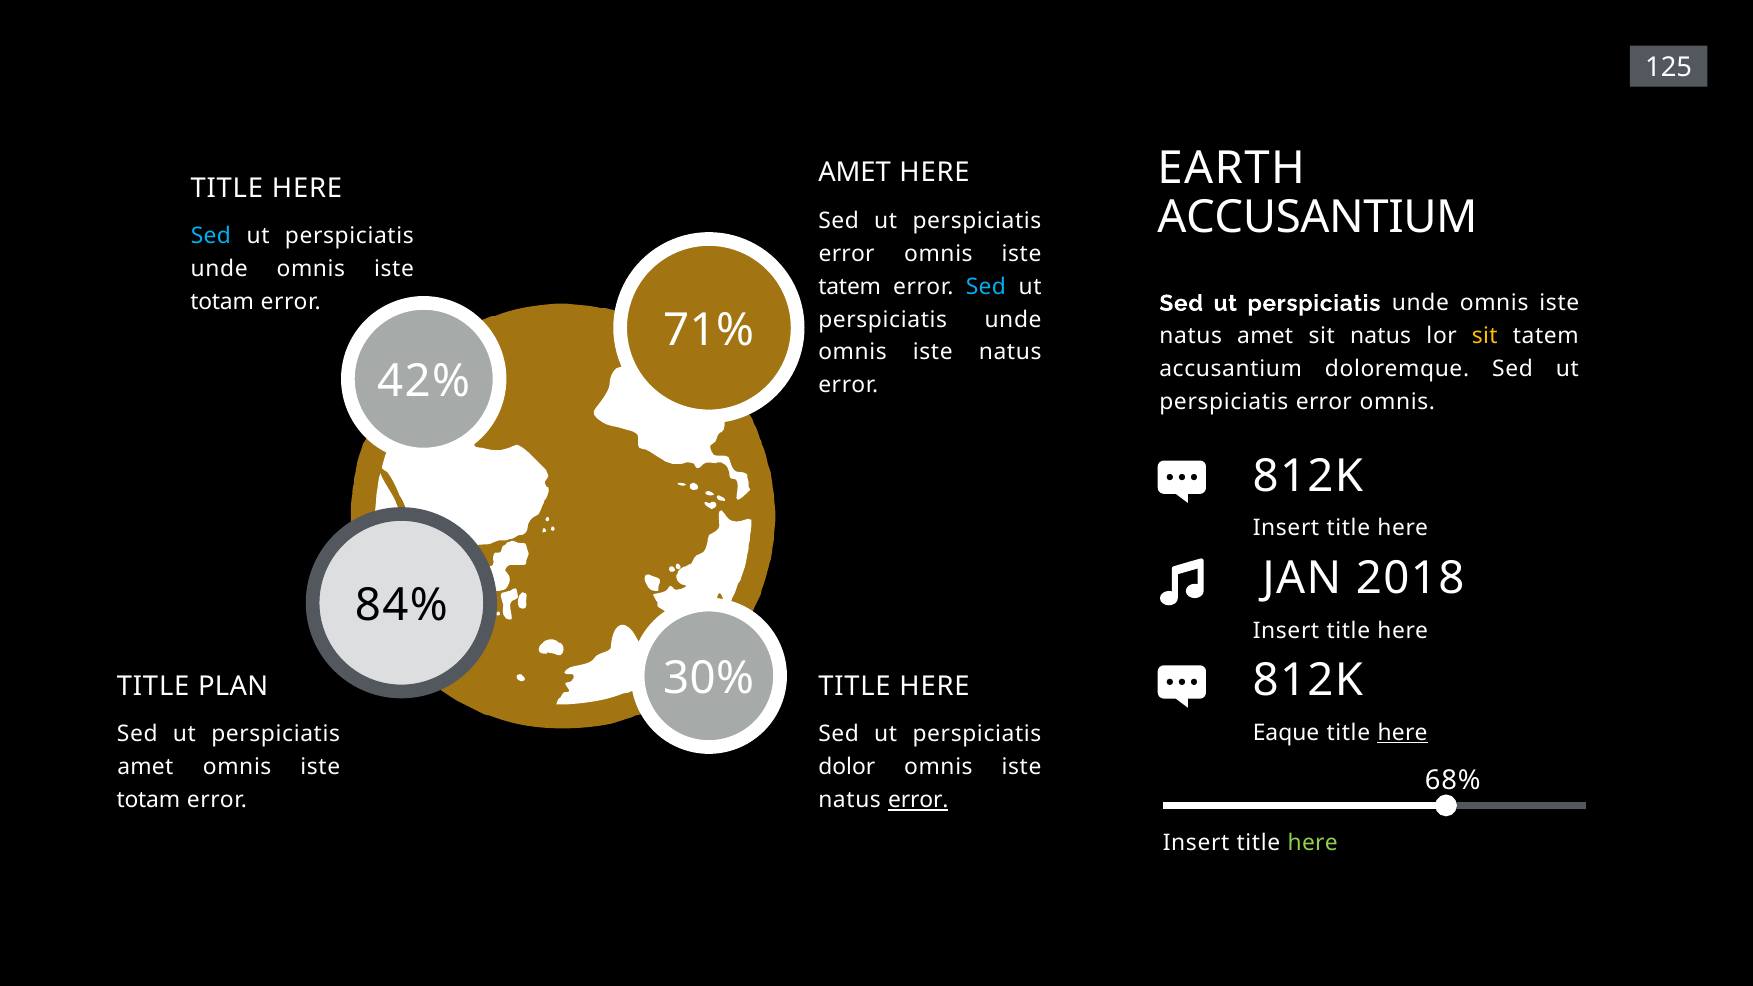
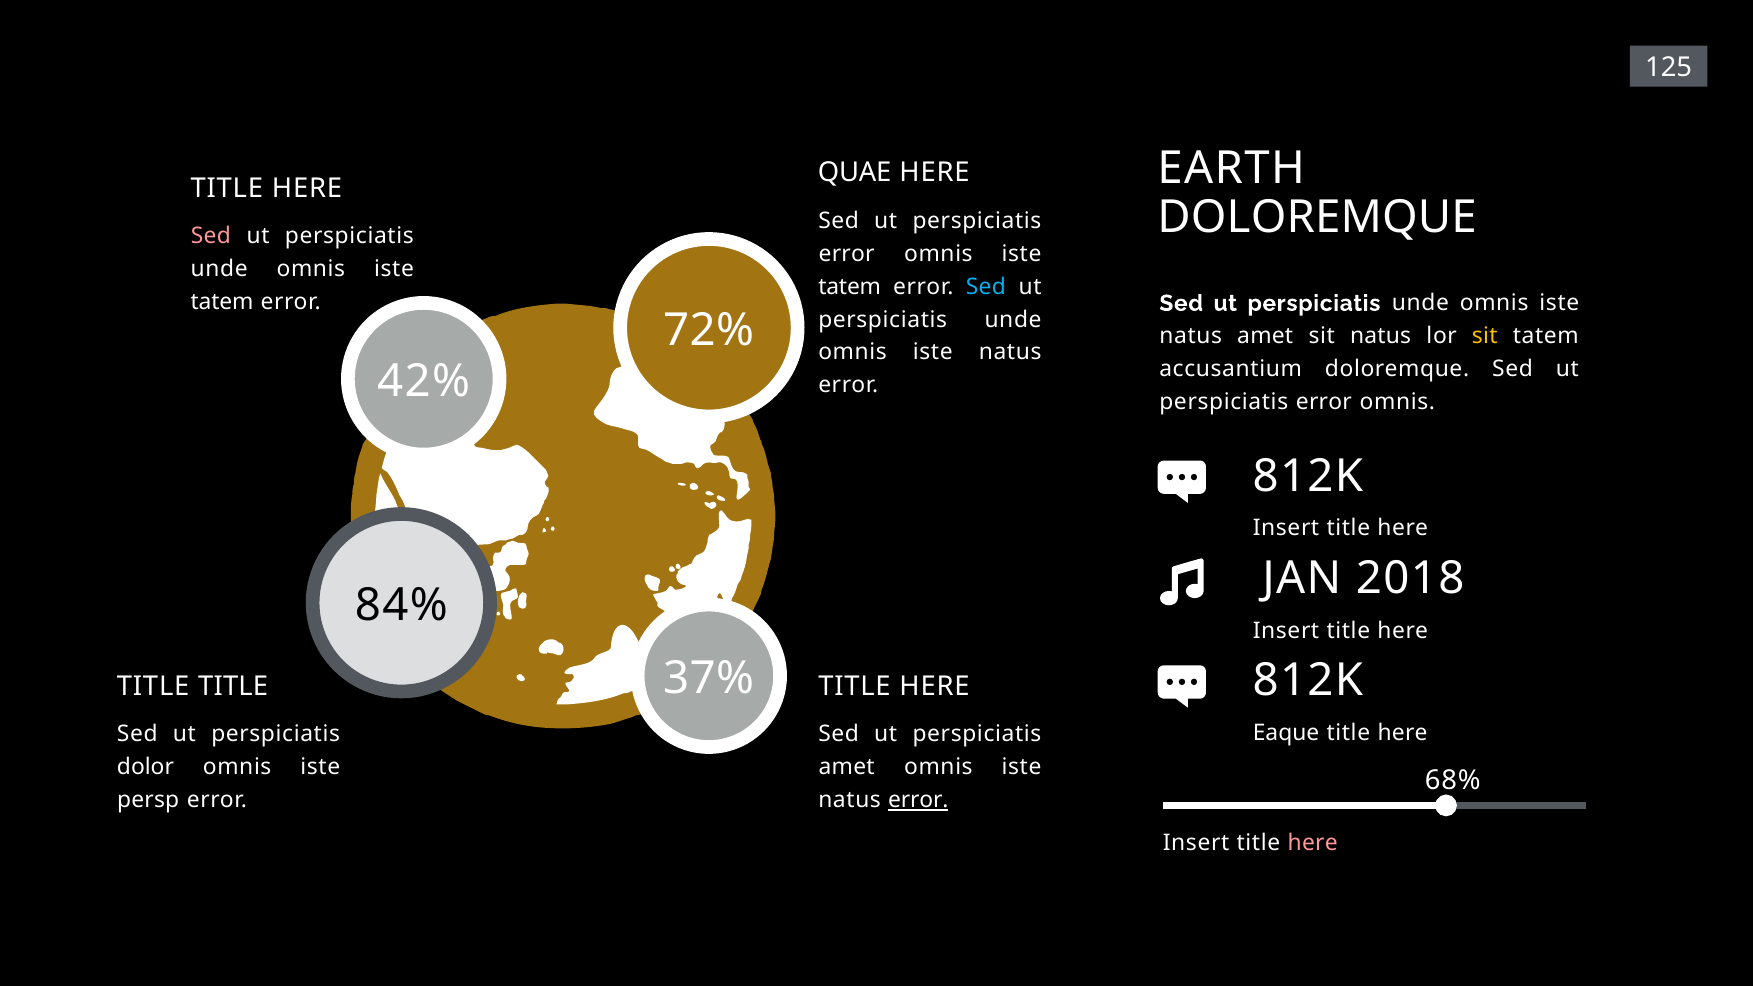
AMET at (855, 173): AMET -> QUAE
ACCUSANTIUM at (1317, 218): ACCUSANTIUM -> DOLOREMQUE
Sed at (211, 236) colour: light blue -> pink
totam at (222, 302): totam -> tatem
71%: 71% -> 72%
30%: 30% -> 37%
TITLE PLAN: PLAN -> TITLE
here at (1403, 733) underline: present -> none
amet at (145, 767): amet -> dolor
dolor at (847, 767): dolor -> amet
totam at (148, 800): totam -> persp
here at (1313, 843) colour: light green -> pink
